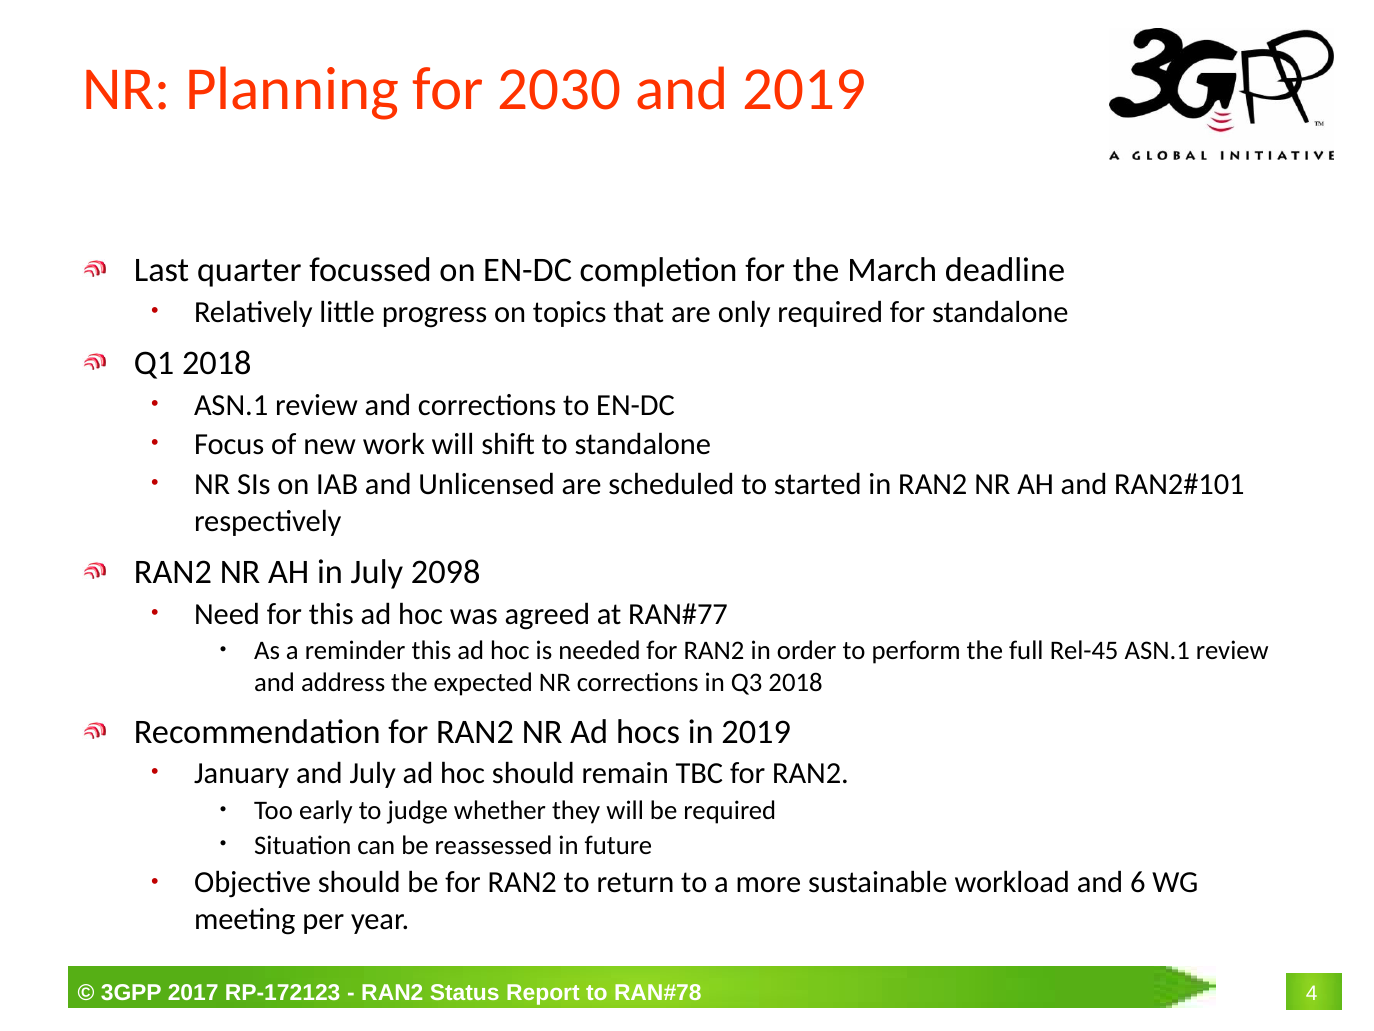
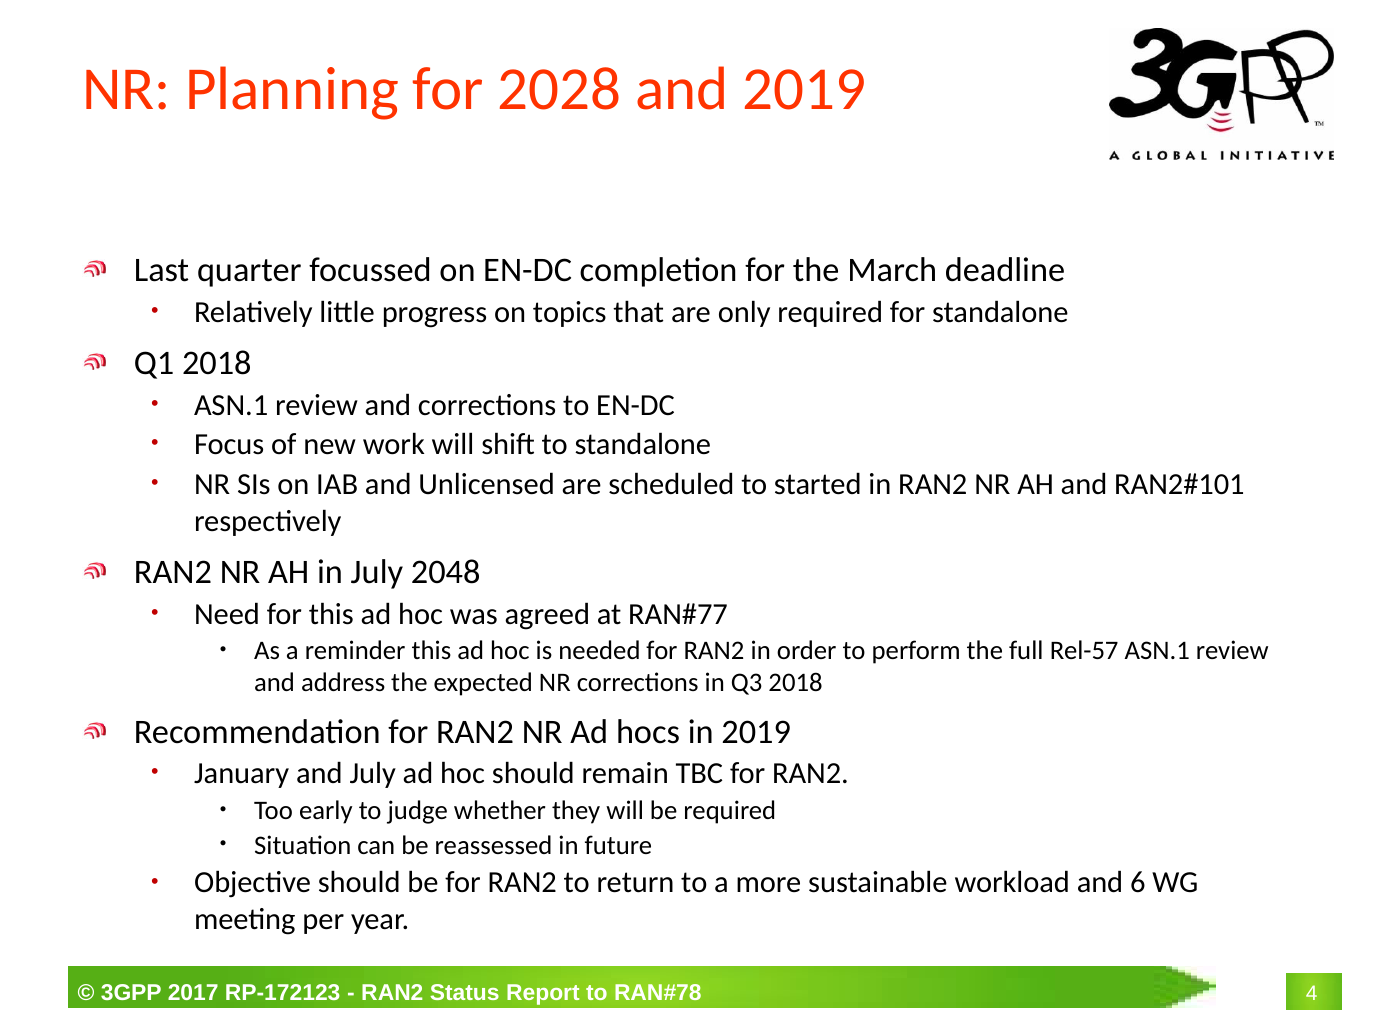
2030: 2030 -> 2028
2098: 2098 -> 2048
Rel-45: Rel-45 -> Rel-57
